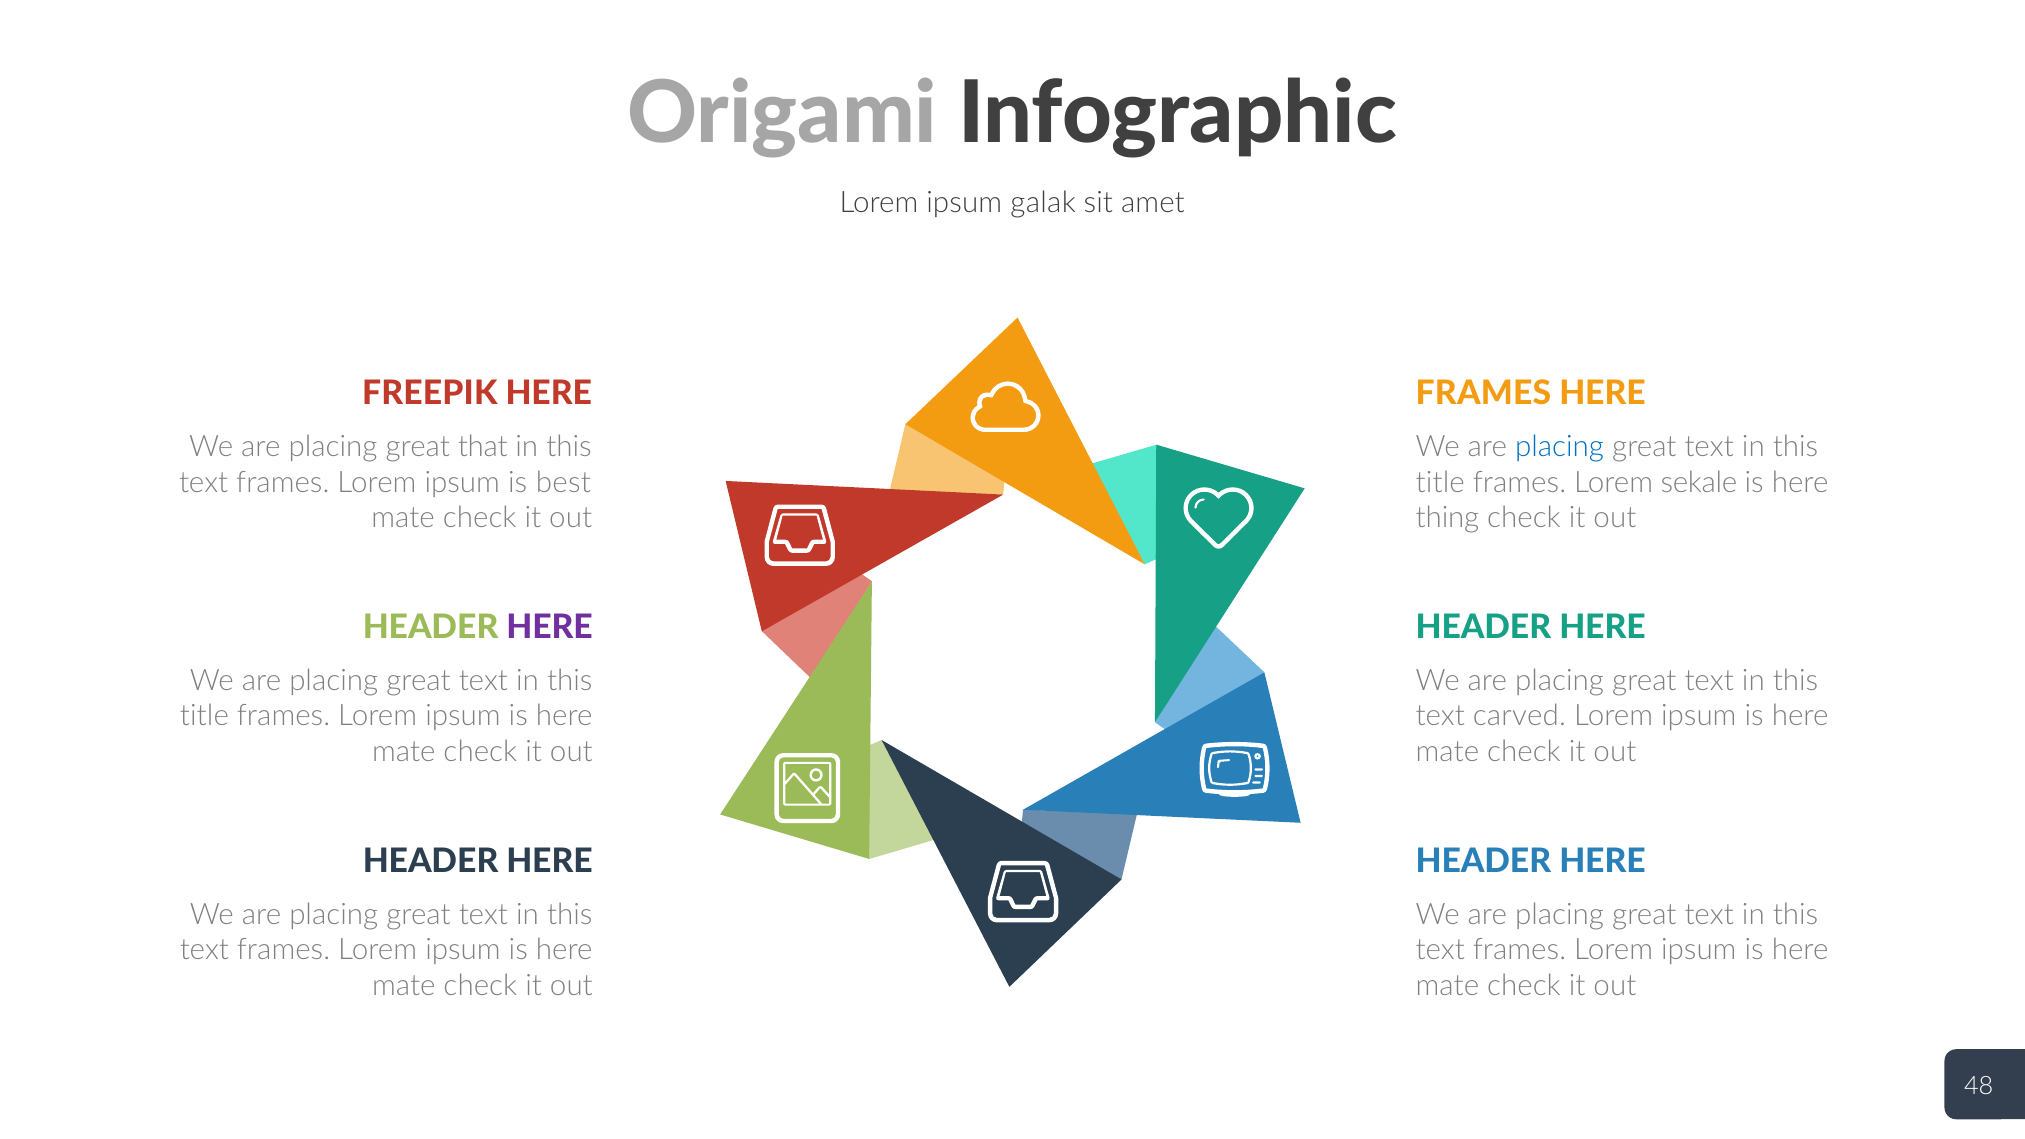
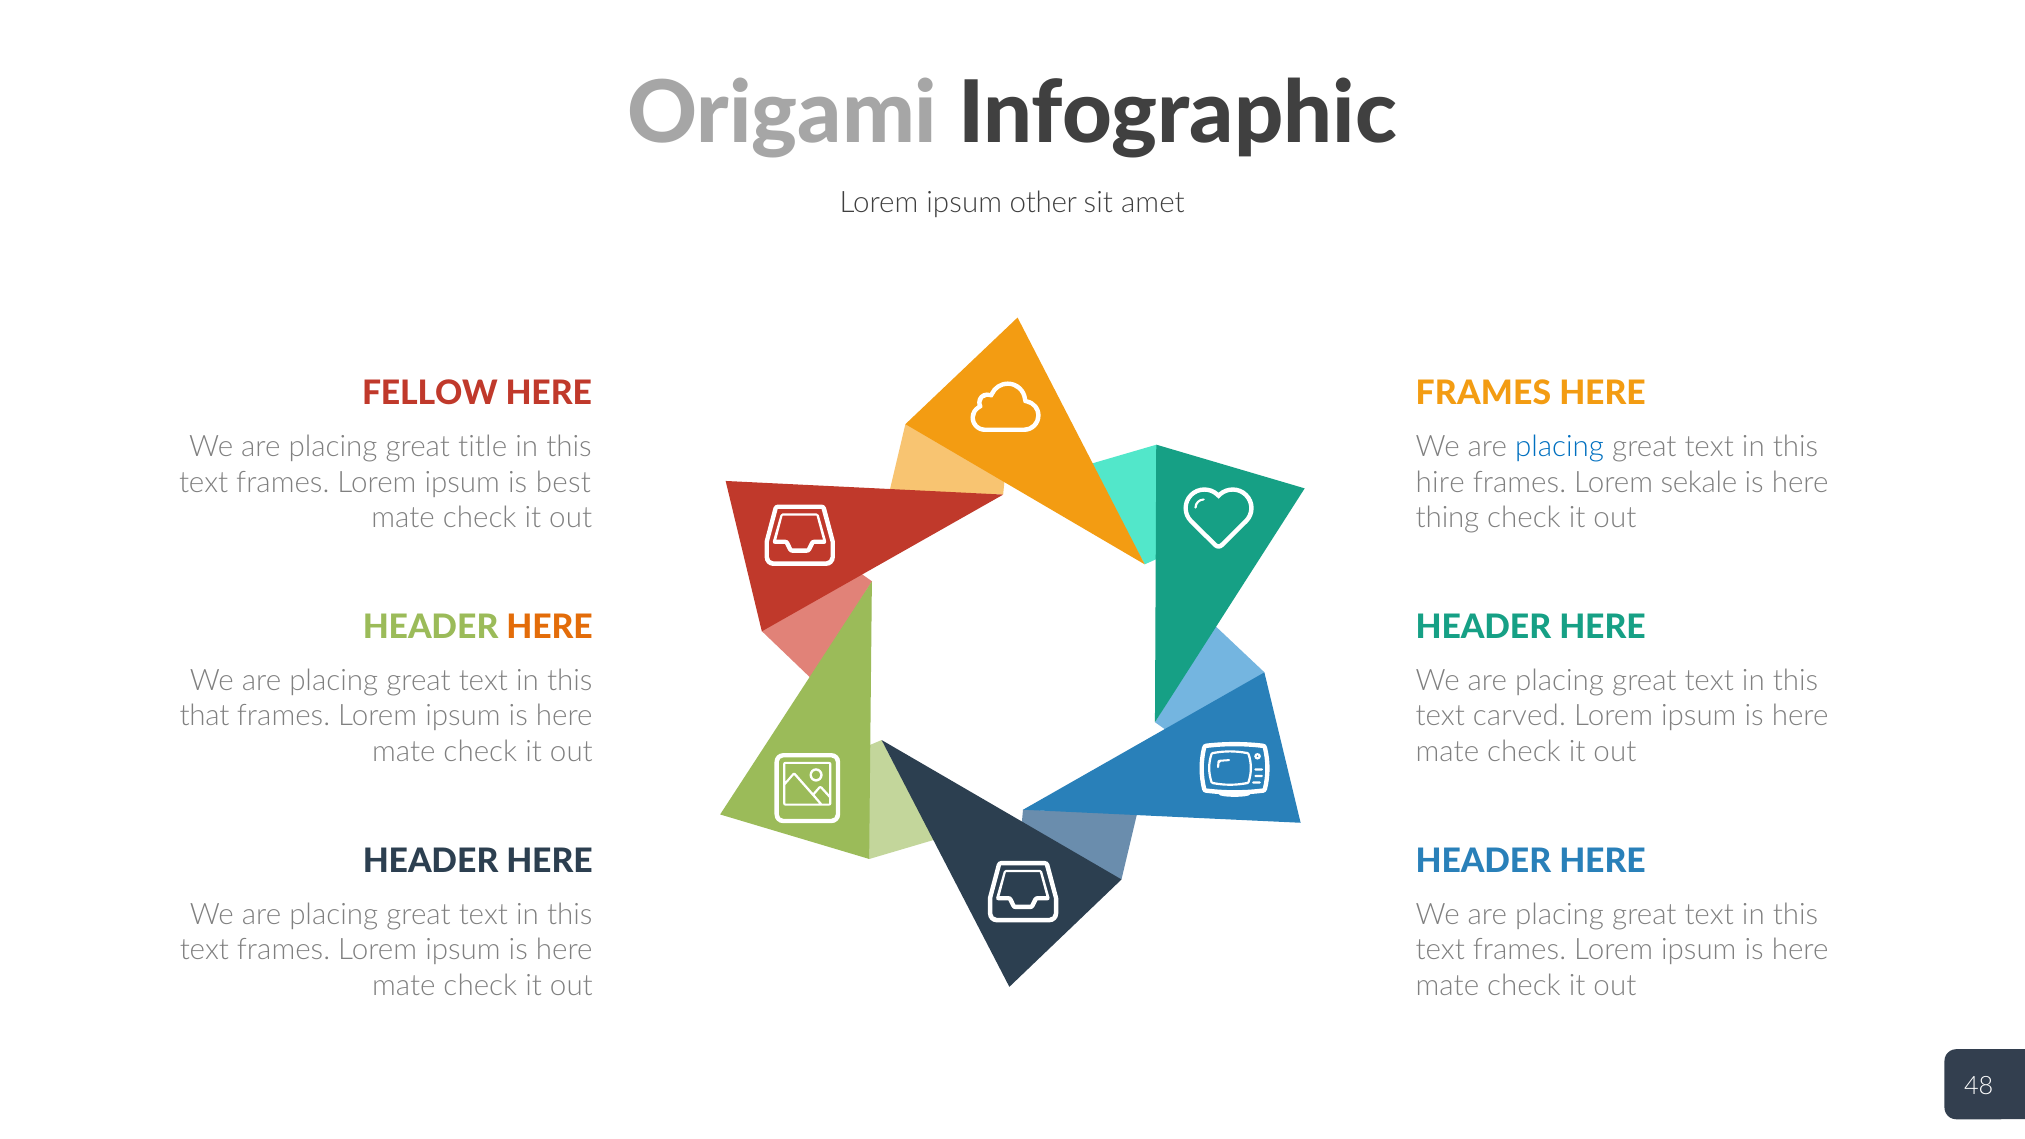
galak: galak -> other
FREEPIK: FREEPIK -> FELLOW
that: that -> title
title at (1440, 483): title -> hire
HERE at (550, 627) colour: purple -> orange
title at (204, 716): title -> that
